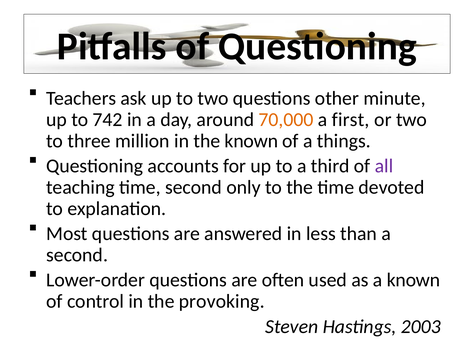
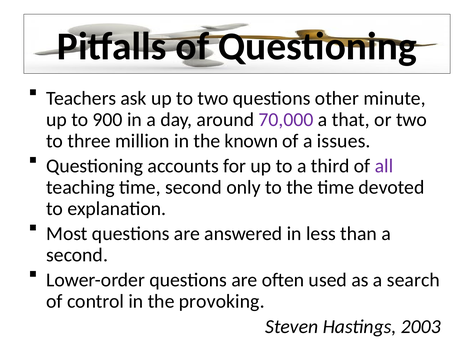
742: 742 -> 900
70,000 colour: orange -> purple
first: first -> that
things: things -> issues
a known: known -> search
